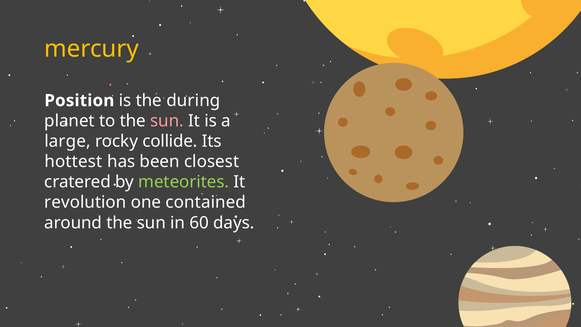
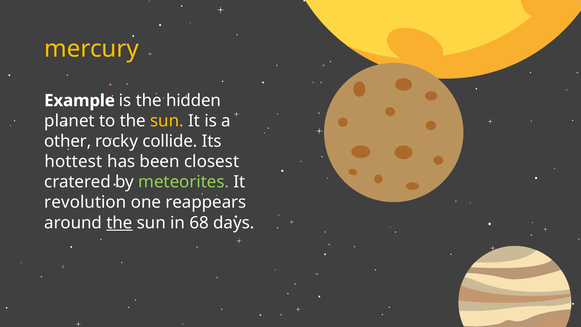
Position: Position -> Example
during: during -> hidden
sun at (167, 121) colour: pink -> yellow
large: large -> other
contained: contained -> reappears
the at (119, 223) underline: none -> present
60: 60 -> 68
